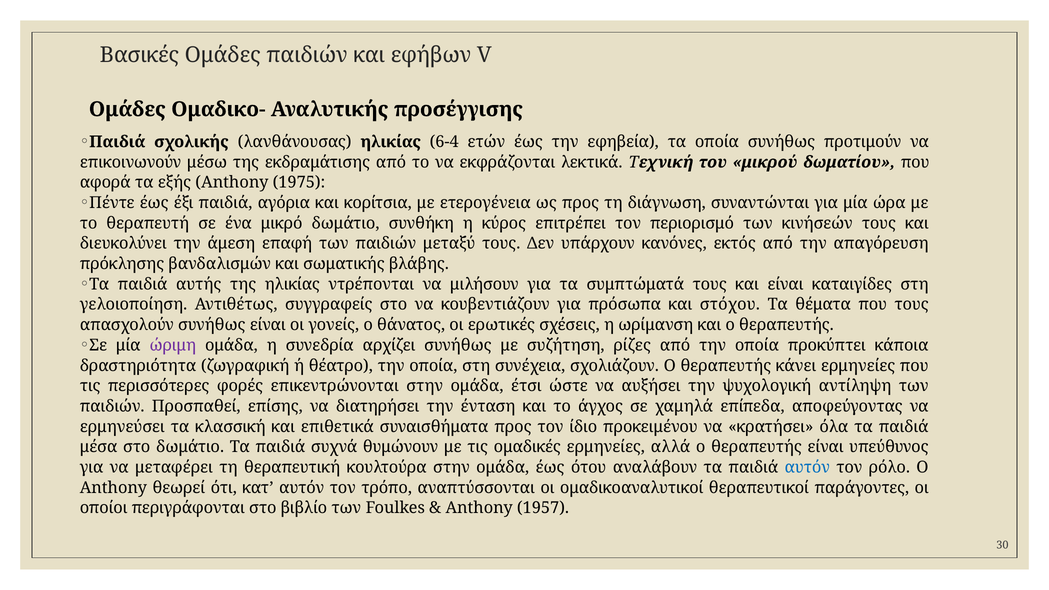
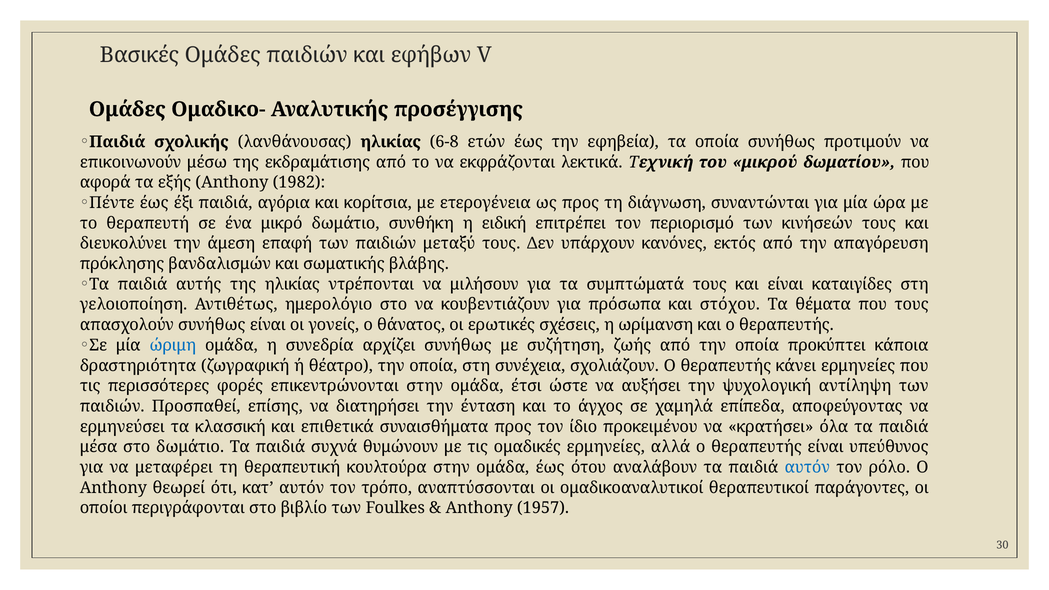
6-4: 6-4 -> 6-8
1975: 1975 -> 1982
κύρος: κύρος -> ειδική
συγγραφείς: συγγραφείς -> ημερολόγιο
ώριμη colour: purple -> blue
ρίζες: ρίζες -> ζωής
